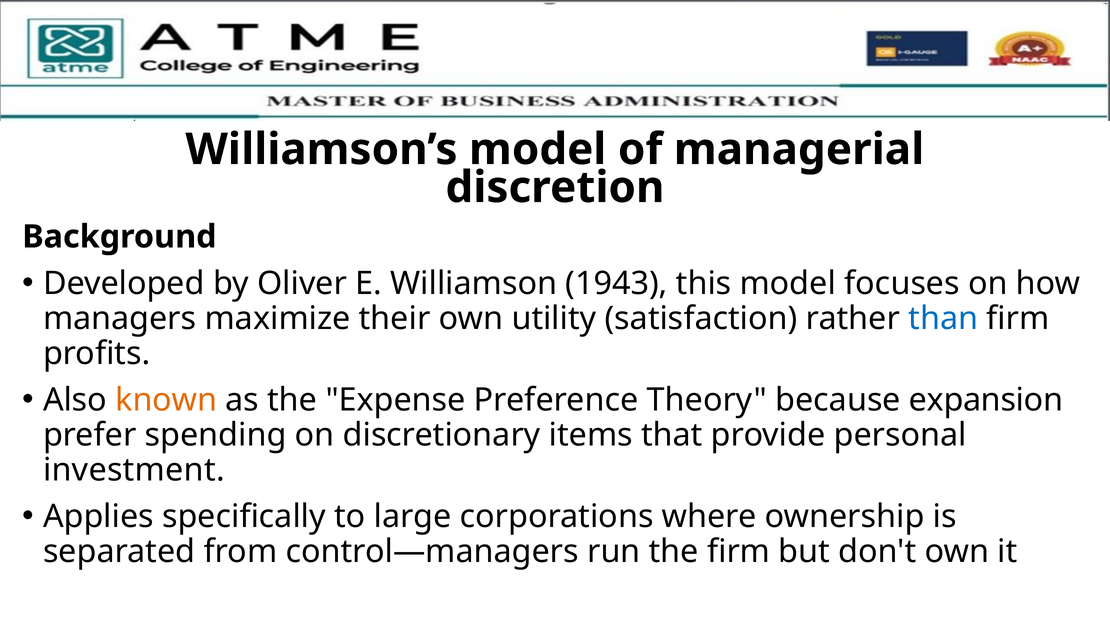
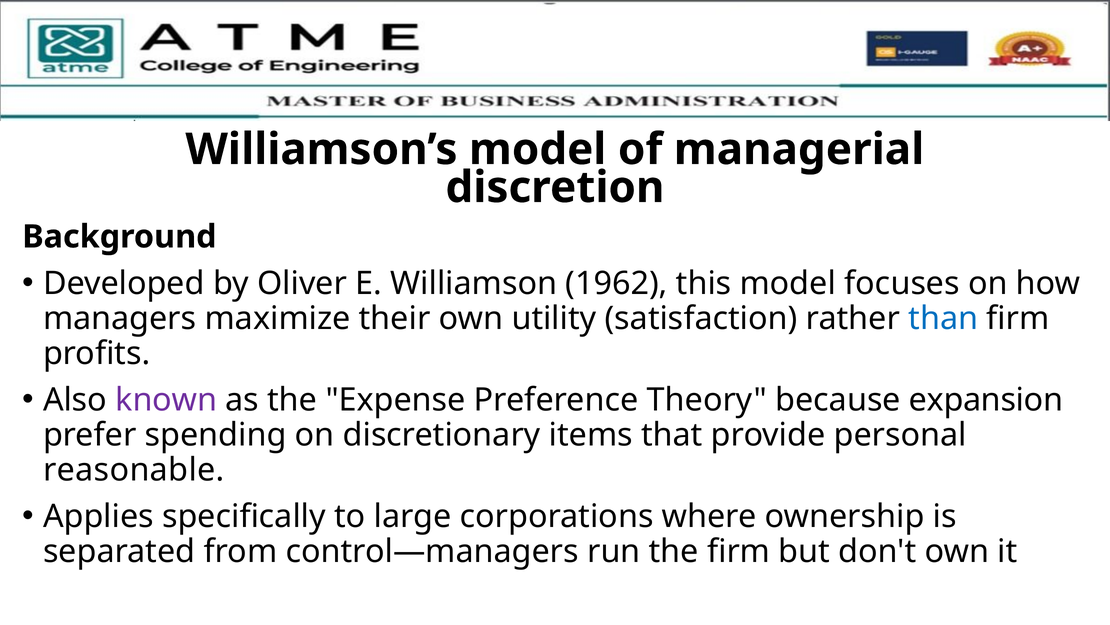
1943: 1943 -> 1962
known colour: orange -> purple
investment: investment -> reasonable
